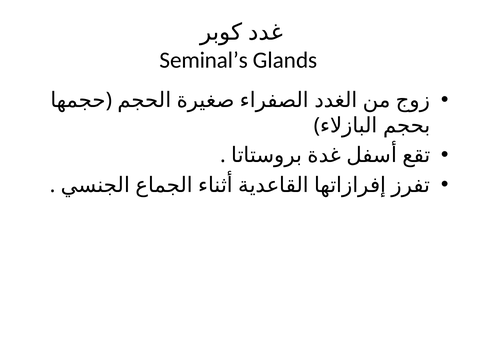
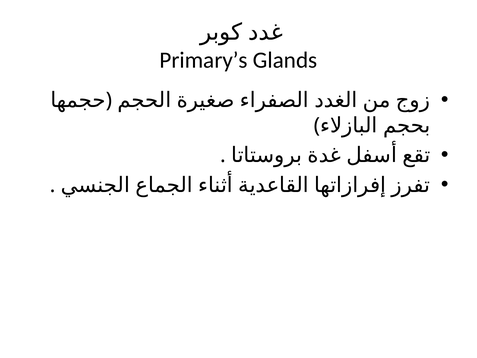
Seminal’s: Seminal’s -> Primary’s
